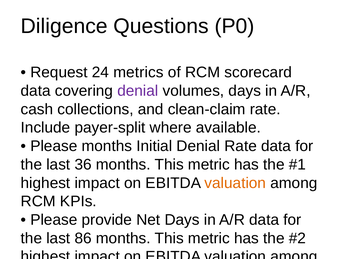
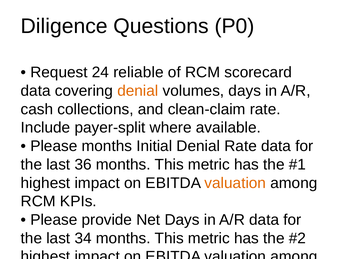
metrics: metrics -> reliable
denial at (138, 91) colour: purple -> orange
86: 86 -> 34
